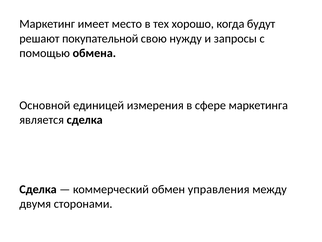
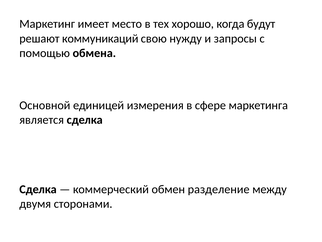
покупательной: покупательной -> коммуникаций
управления: управления -> разделение
